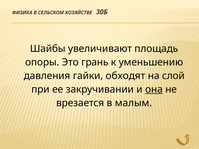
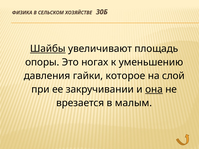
Шайбы underline: none -> present
грань: грань -> ногах
обходят: обходят -> которое
